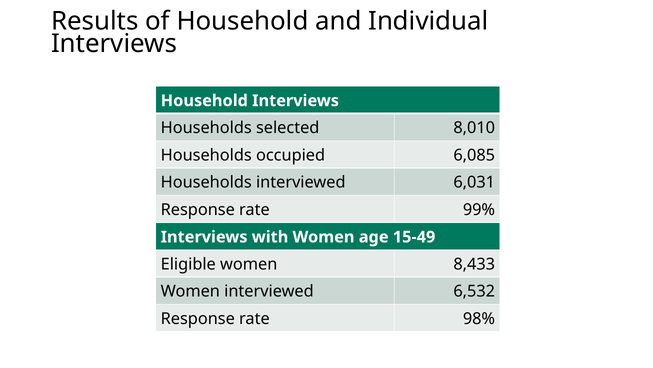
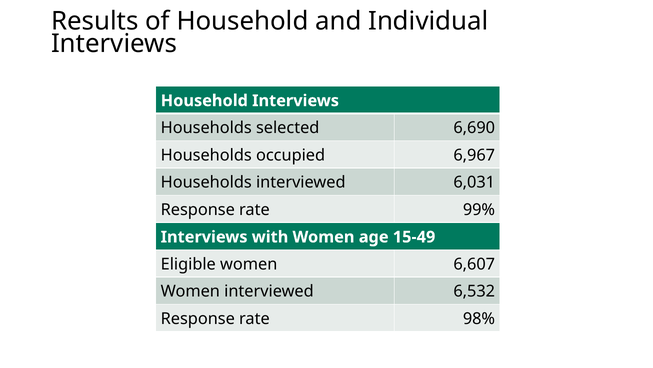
8,010: 8,010 -> 6,690
6,085: 6,085 -> 6,967
8,433: 8,433 -> 6,607
